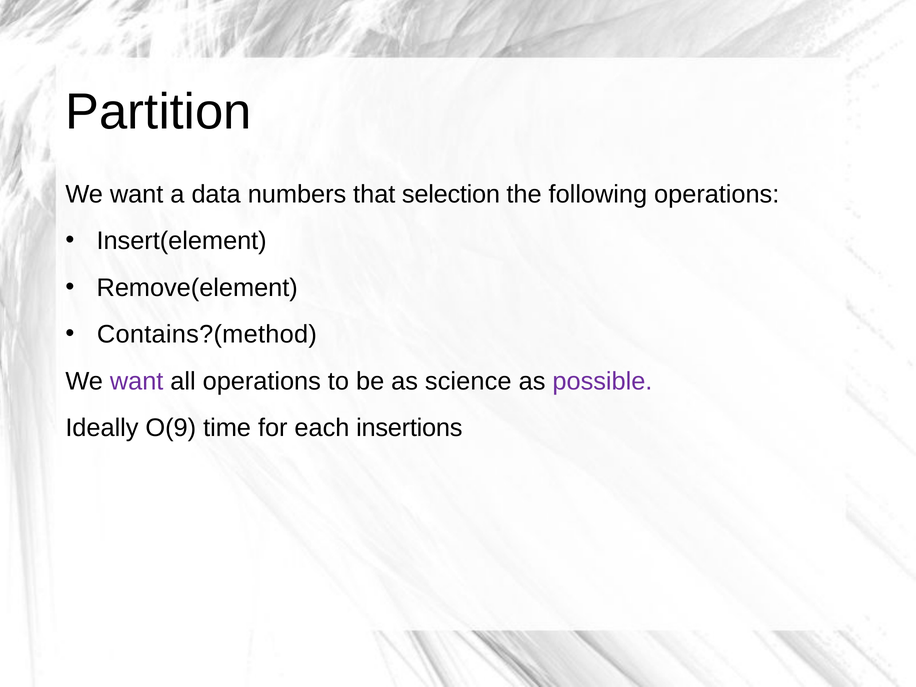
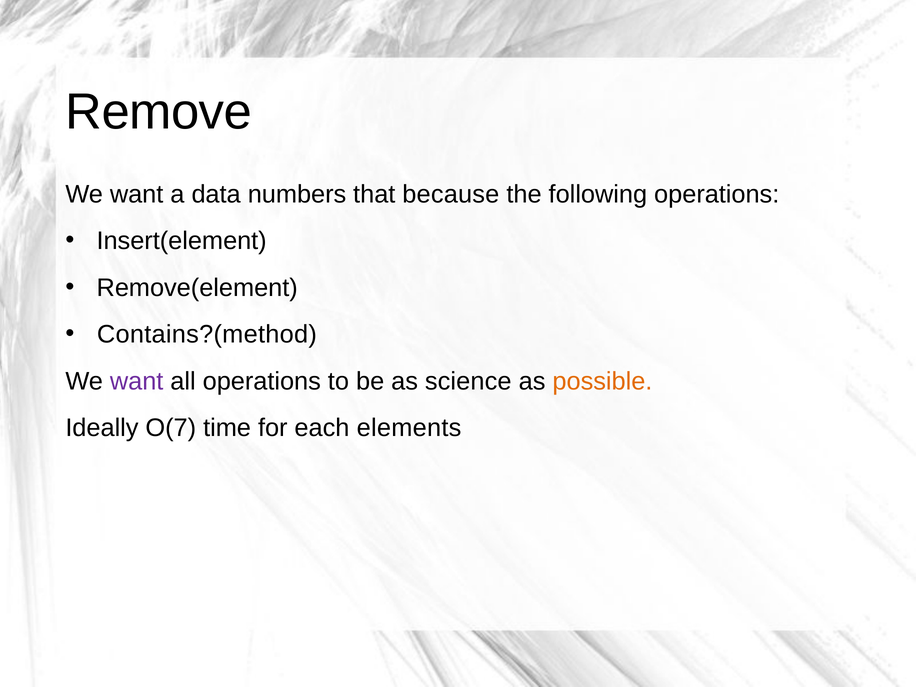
Partition: Partition -> Remove
selection: selection -> because
possible colour: purple -> orange
O(9: O(9 -> O(7
insertions: insertions -> elements
